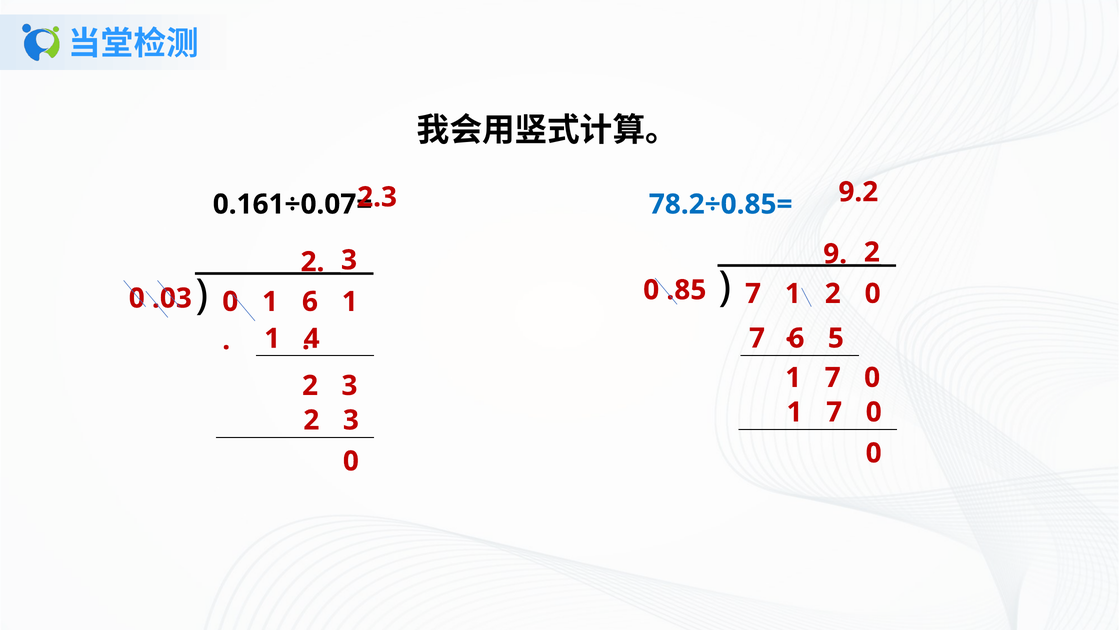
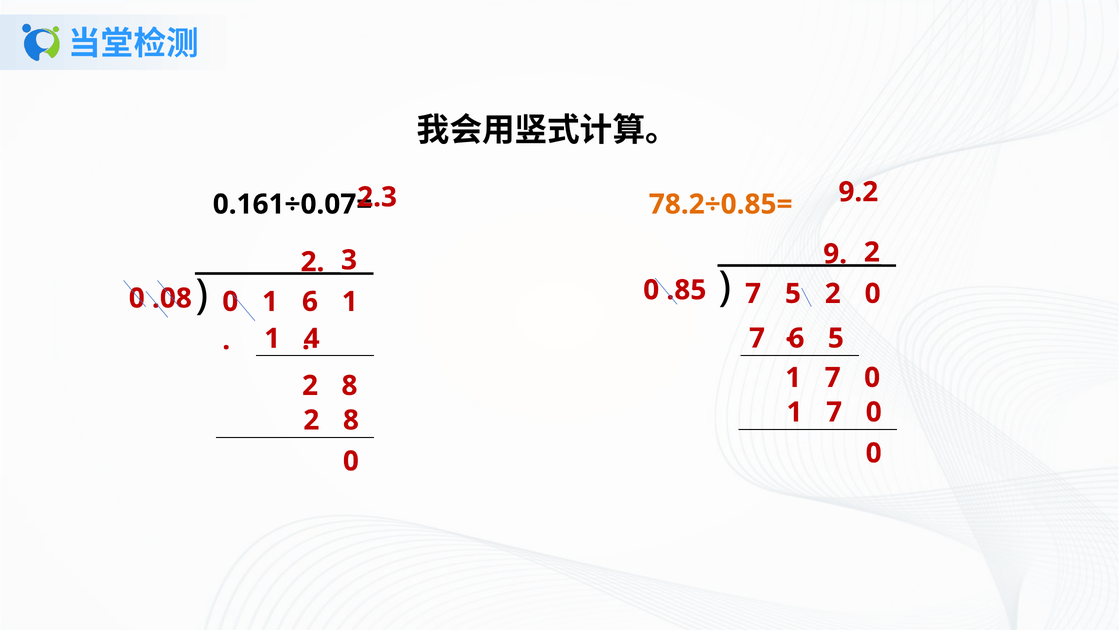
78.2÷0.85= colour: blue -> orange
7 1: 1 -> 5
.03: .03 -> .08
3 at (349, 385): 3 -> 8
3 at (351, 420): 3 -> 8
